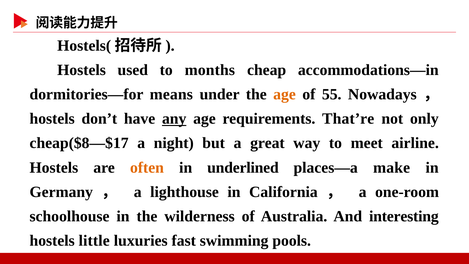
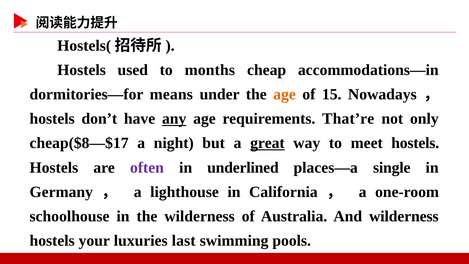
55: 55 -> 15
great underline: none -> present
meet airline: airline -> hostels
often colour: orange -> purple
make: make -> single
And interesting: interesting -> wilderness
little: little -> your
fast: fast -> last
